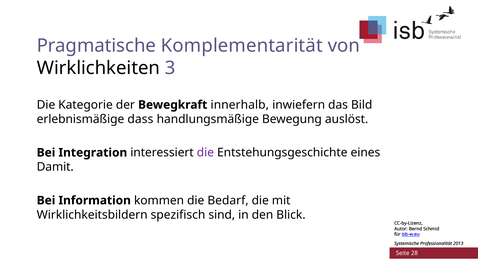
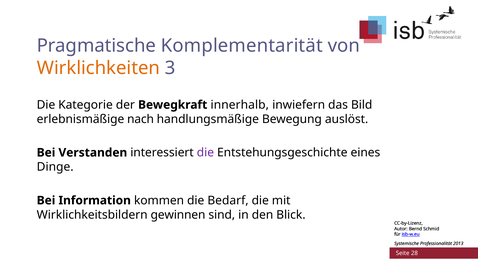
Wirklichkeiten colour: black -> orange
dass: dass -> nach
Integration: Integration -> Verstanden
Damit: Damit -> Dinge
spezifisch: spezifisch -> gewinnen
